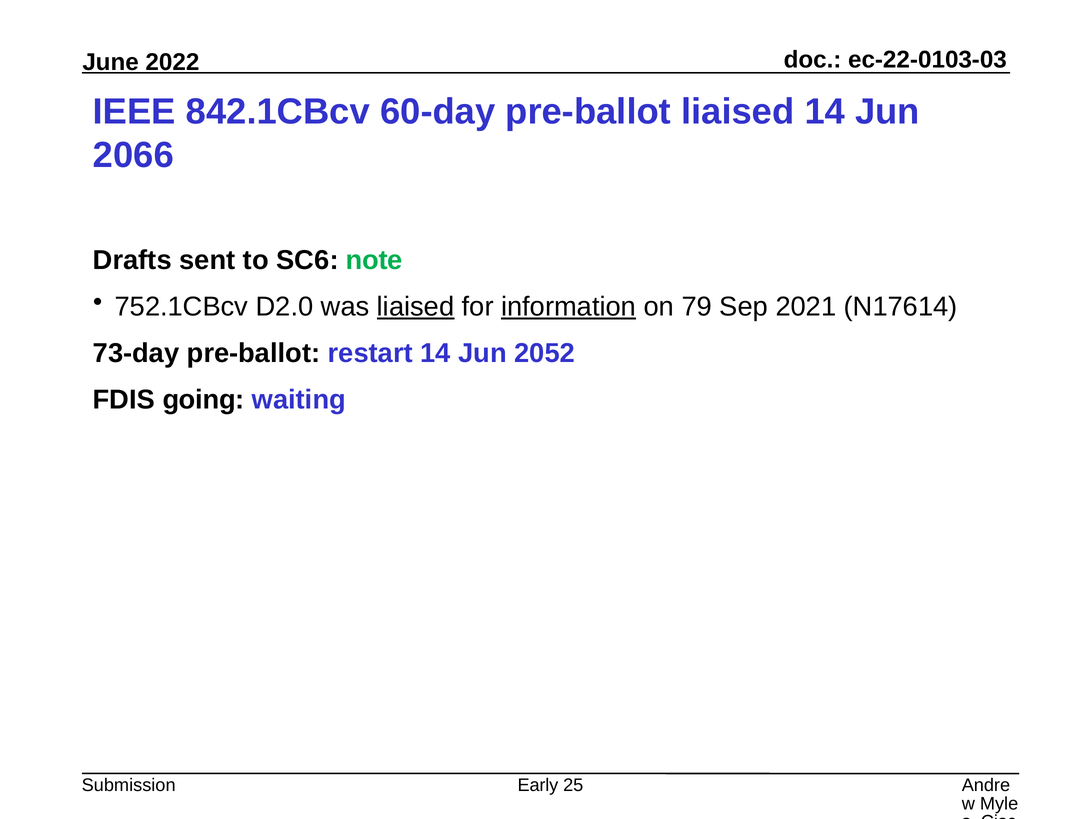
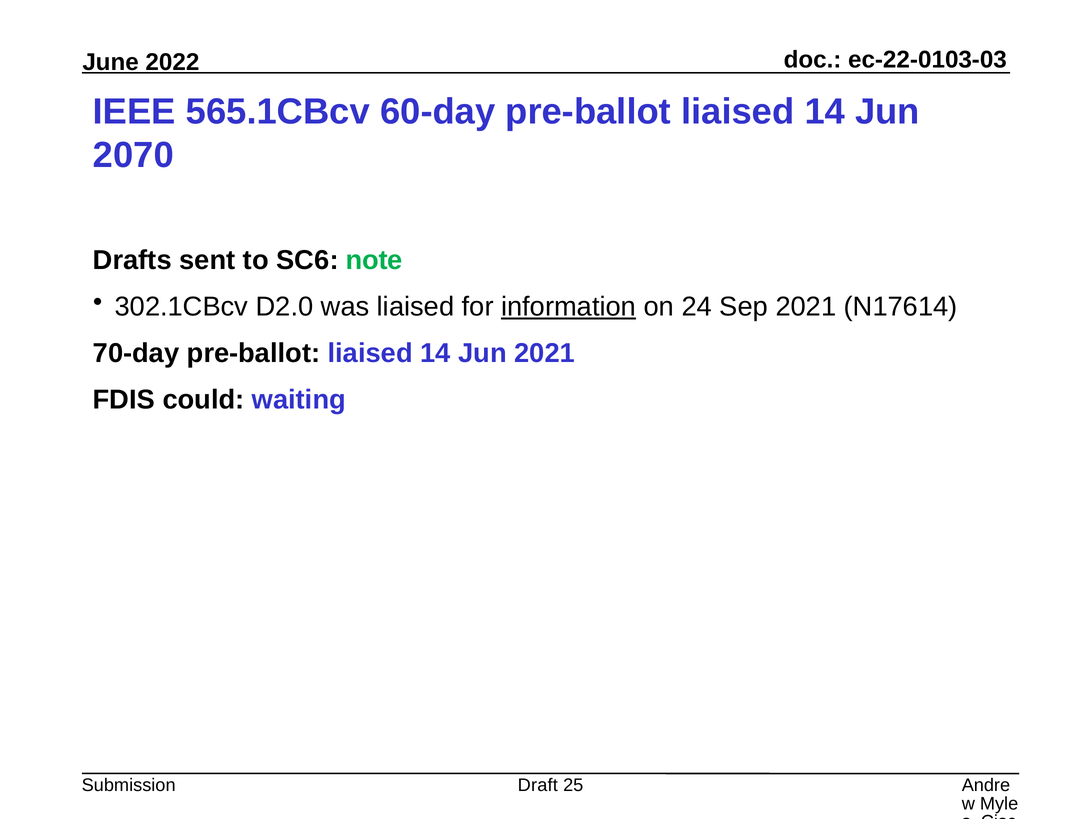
842.1CBcv: 842.1CBcv -> 565.1CBcv
2066: 2066 -> 2070
752.1CBcv: 752.1CBcv -> 302.1CBcv
liaised at (416, 307) underline: present -> none
79: 79 -> 24
73-day: 73-day -> 70-day
restart at (370, 353): restart -> liaised
Jun 2052: 2052 -> 2021
going: going -> could
Early: Early -> Draft
